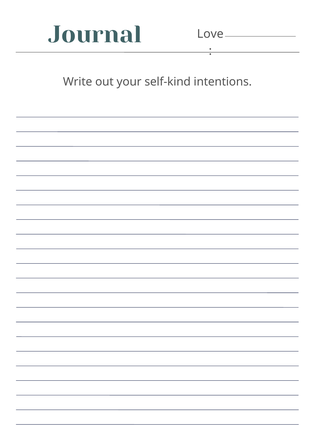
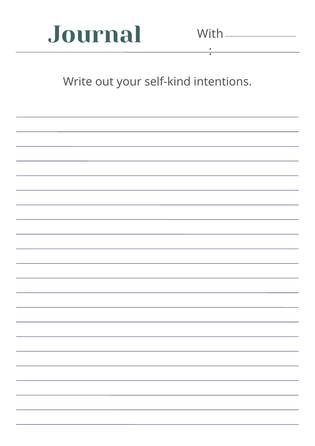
Love: Love -> With
